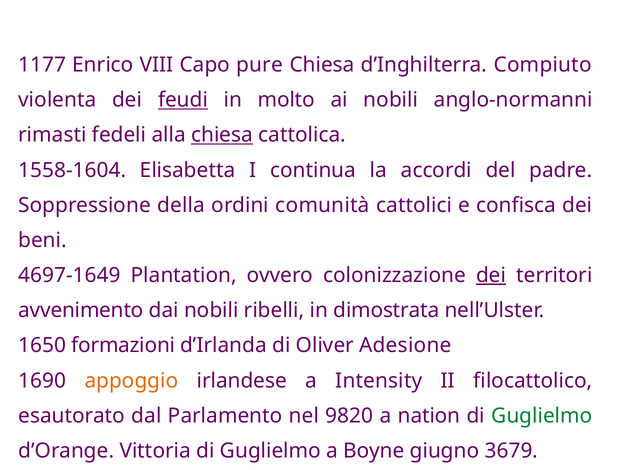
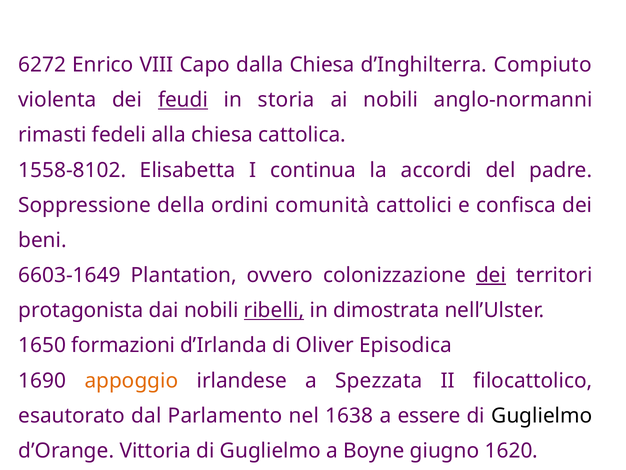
1177: 1177 -> 6272
pure: pure -> dalla
molto: molto -> storia
chiesa at (222, 135) underline: present -> none
1558-1604: 1558-1604 -> 1558-8102
4697-1649: 4697-1649 -> 6603-1649
avvenimento: avvenimento -> protagonista
ribelli underline: none -> present
Adesione: Adesione -> Episodica
Intensity: Intensity -> Spezzata
9820: 9820 -> 1638
nation: nation -> essere
Guglielmo at (542, 415) colour: green -> black
3679: 3679 -> 1620
